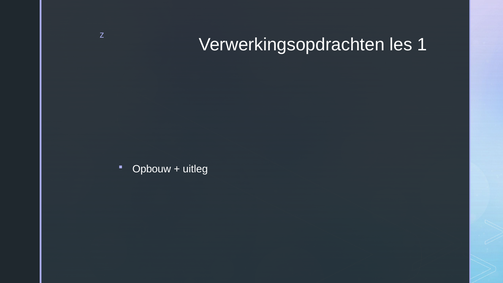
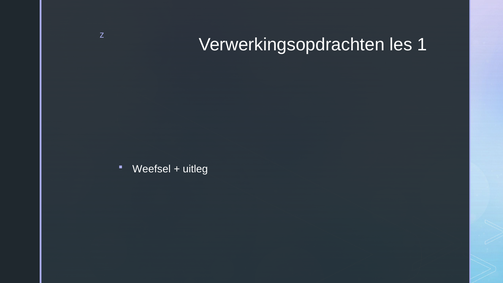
Opbouw: Opbouw -> Weefsel
